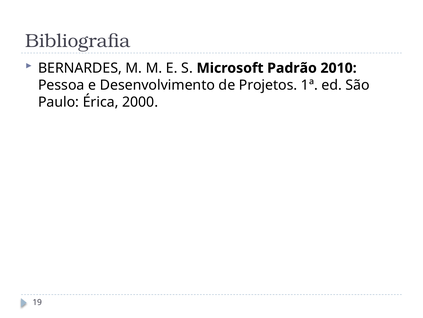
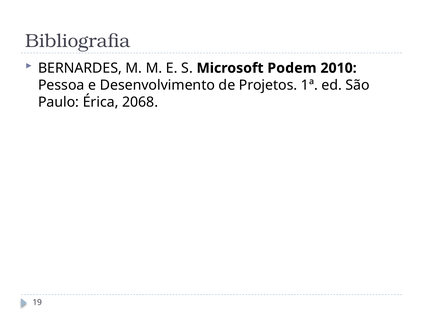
Padrão: Padrão -> Podem
2000: 2000 -> 2068
